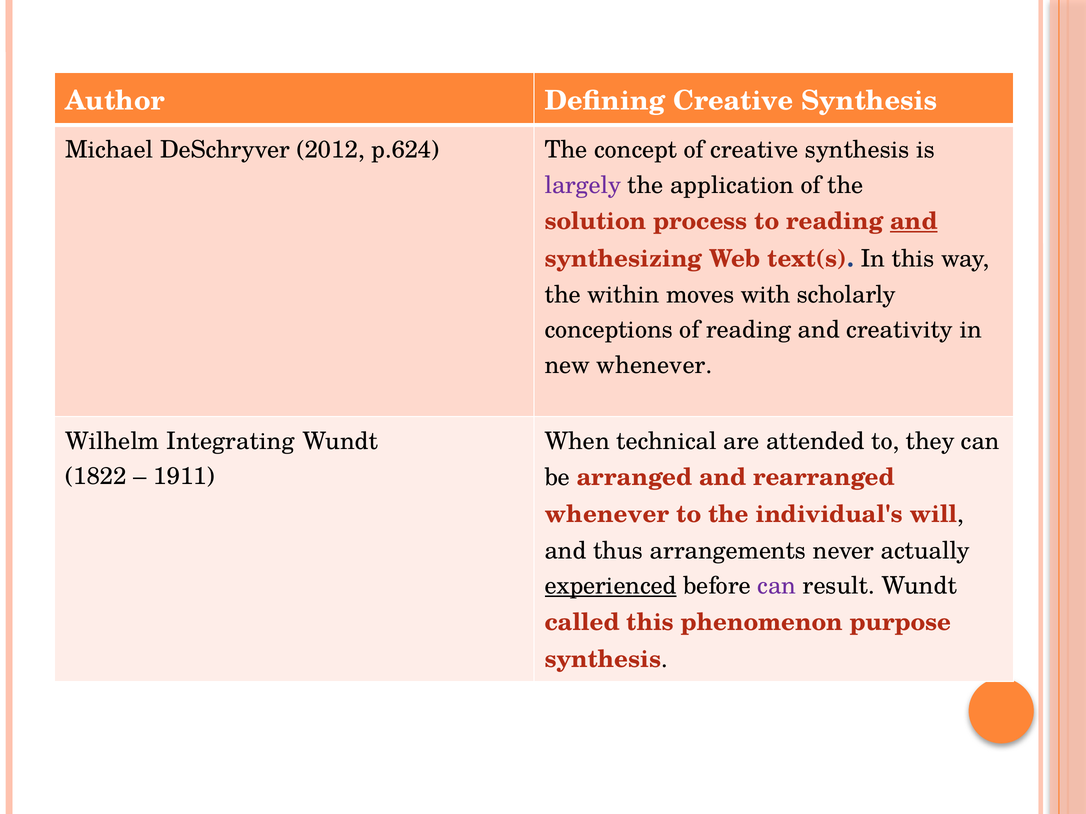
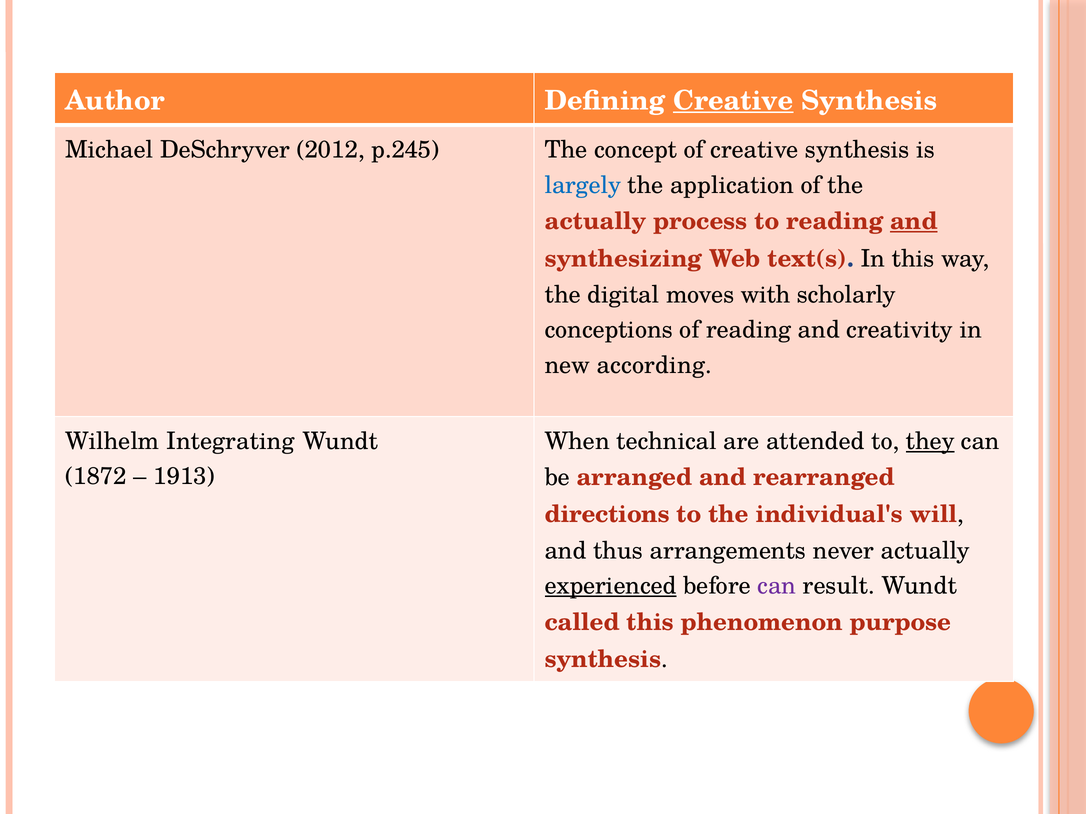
Creative at (733, 101) underline: none -> present
p.624: p.624 -> p.245
largely colour: purple -> blue
solution at (596, 222): solution -> actually
within: within -> digital
new whenever: whenever -> according
they underline: none -> present
1822: 1822 -> 1872
1911: 1911 -> 1913
whenever at (607, 515): whenever -> directions
